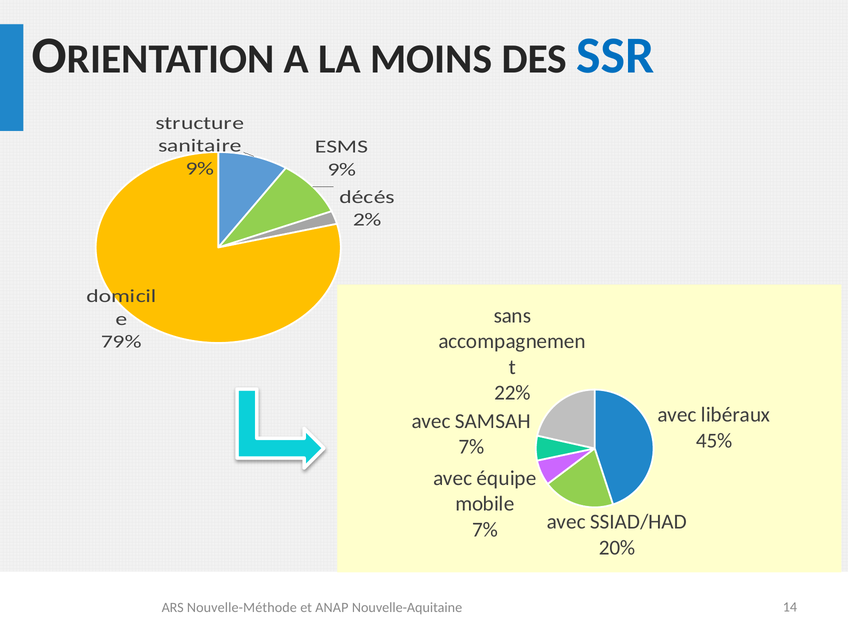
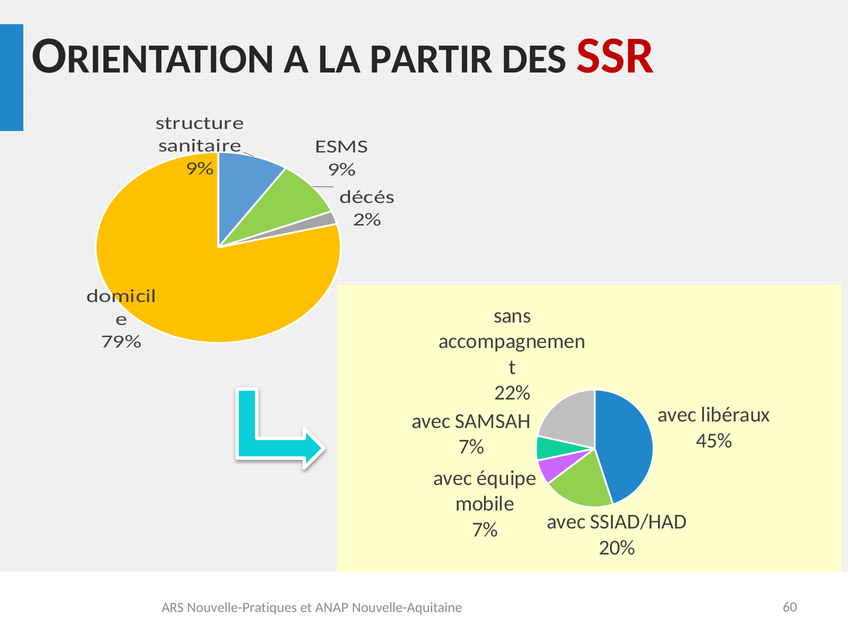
MOINS: MOINS -> PARTIR
SSR colour: blue -> red
Nouvelle-Méthode: Nouvelle-Méthode -> Nouvelle-Pratiques
14: 14 -> 60
